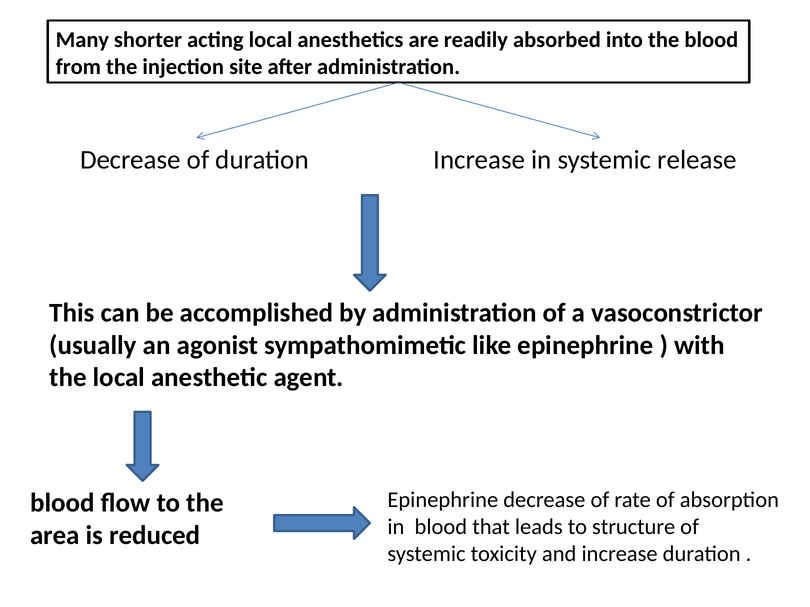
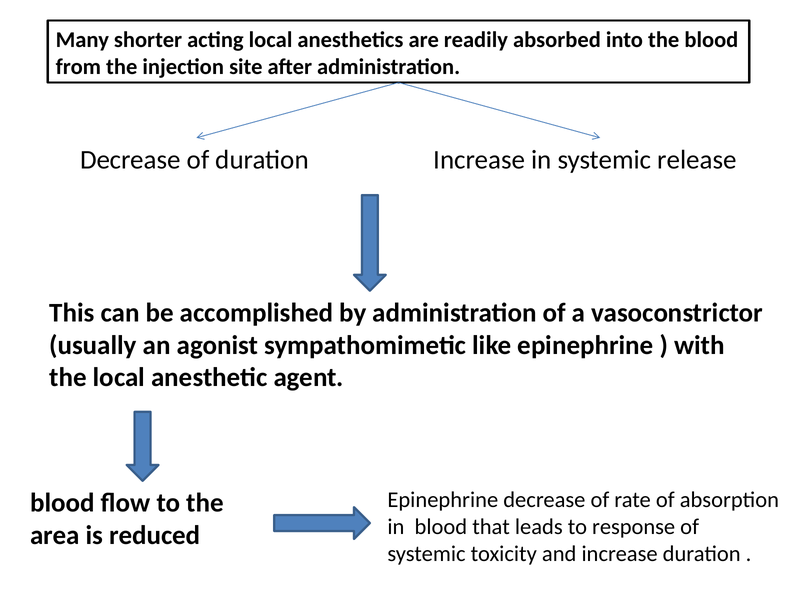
structure: structure -> response
